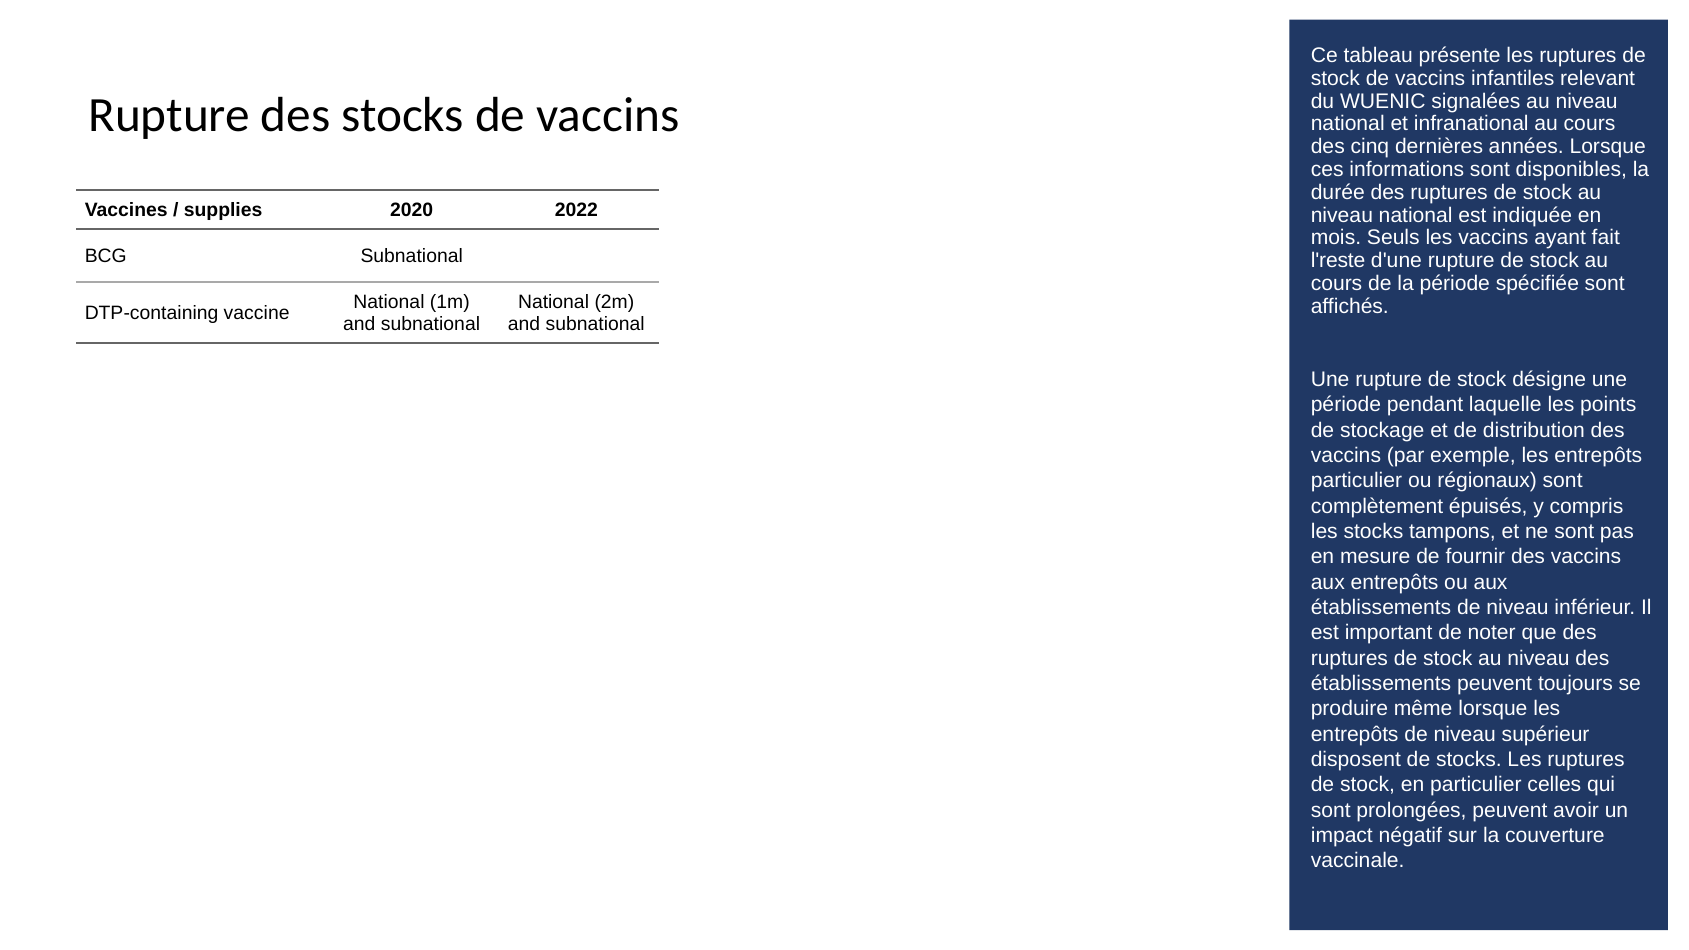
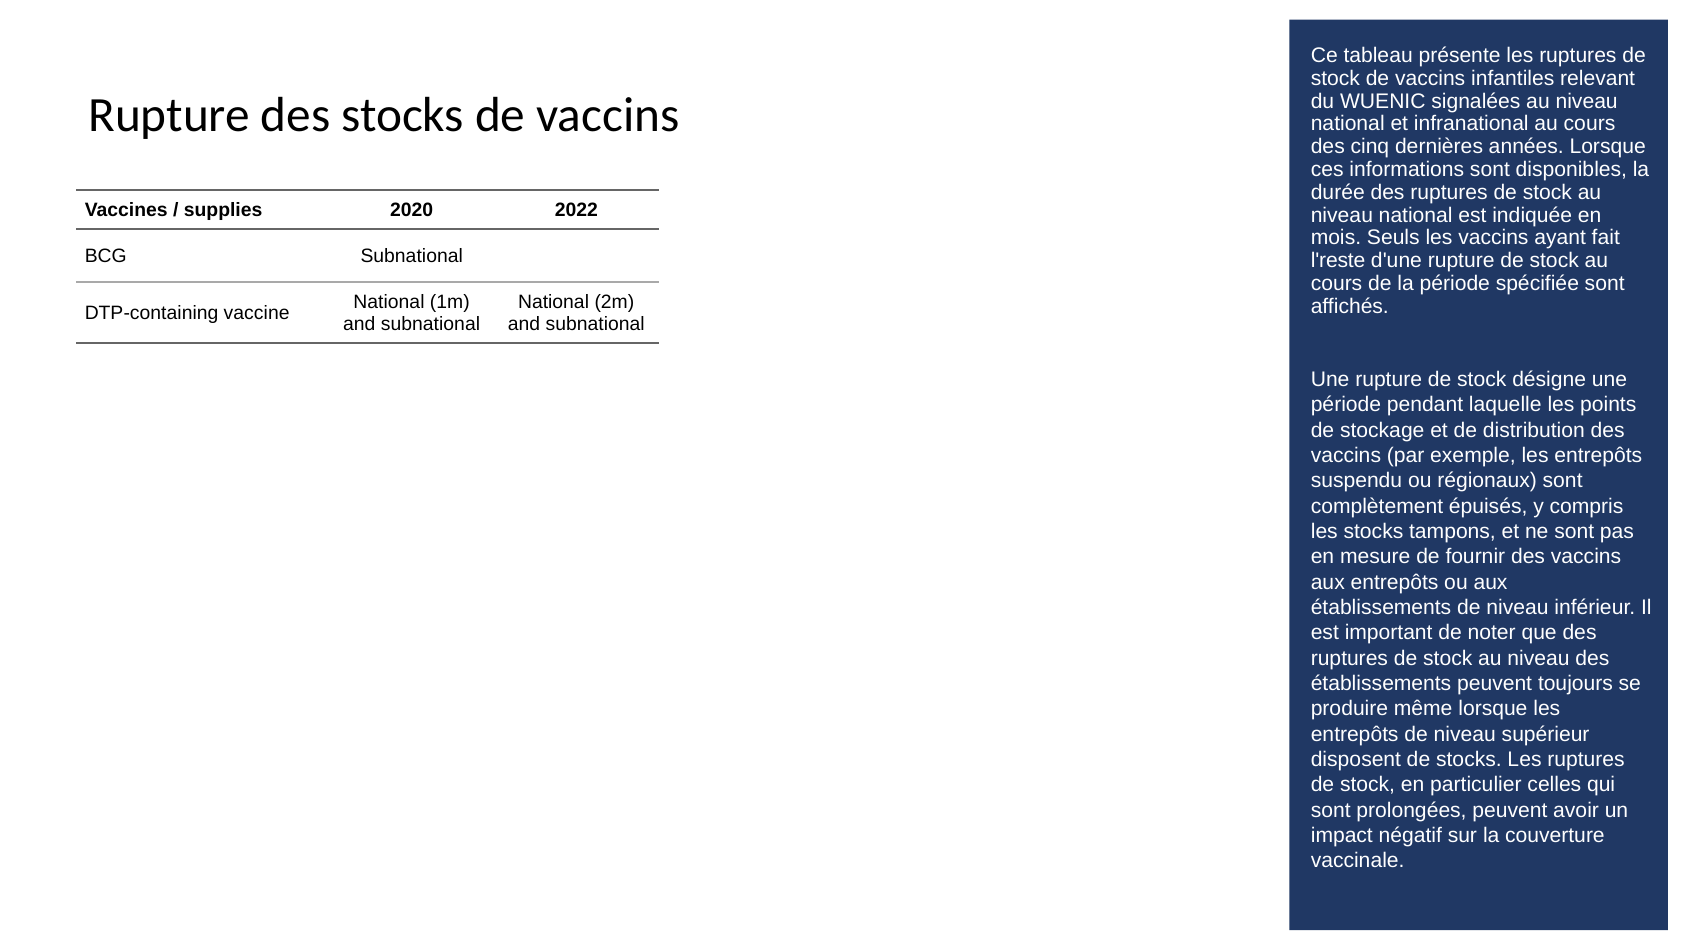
particulier at (1357, 481): particulier -> suspendu
